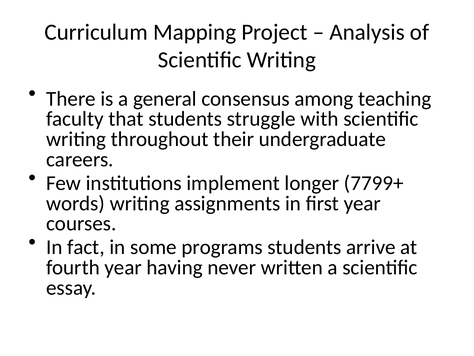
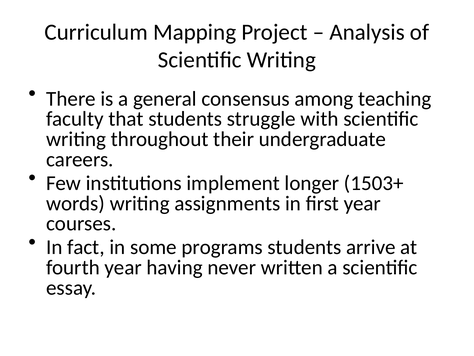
7799+: 7799+ -> 1503+
